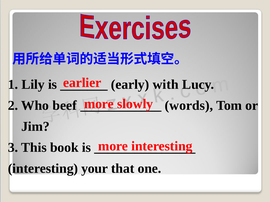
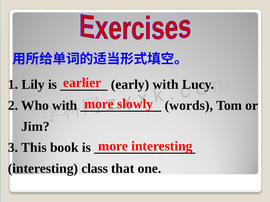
Who beef: beef -> with
your: your -> class
